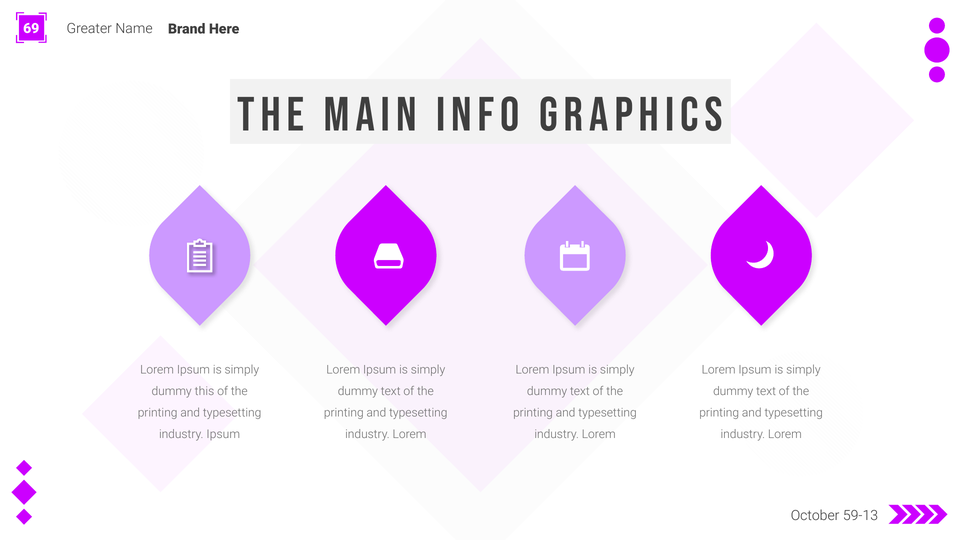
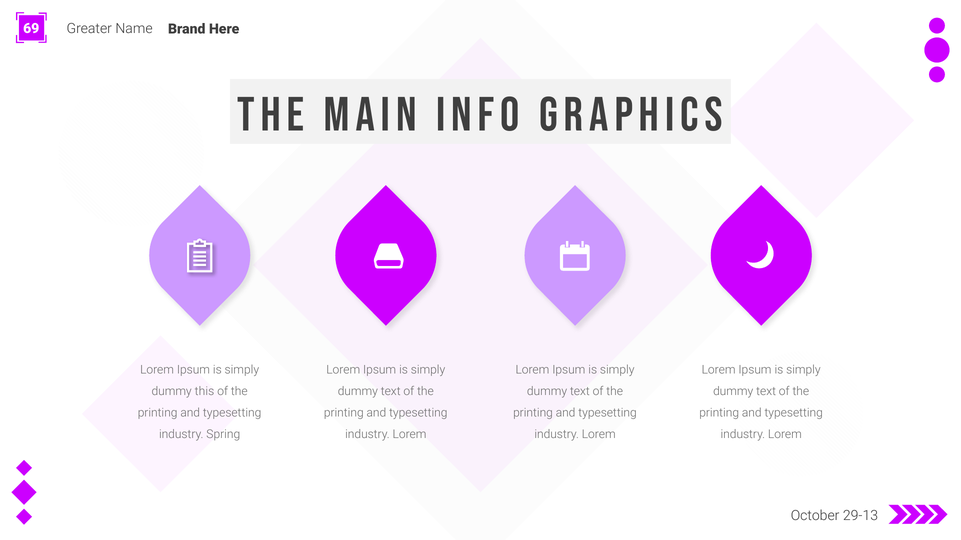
industry Ipsum: Ipsum -> Spring
59-13: 59-13 -> 29-13
